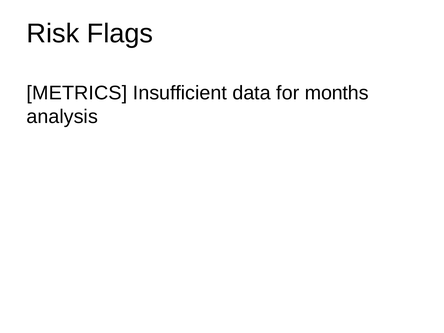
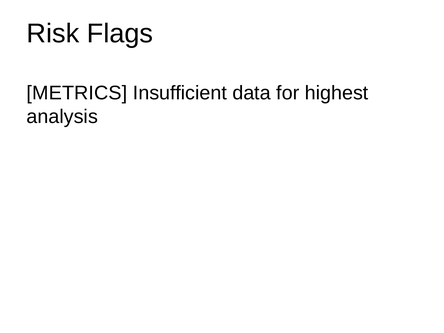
months: months -> highest
